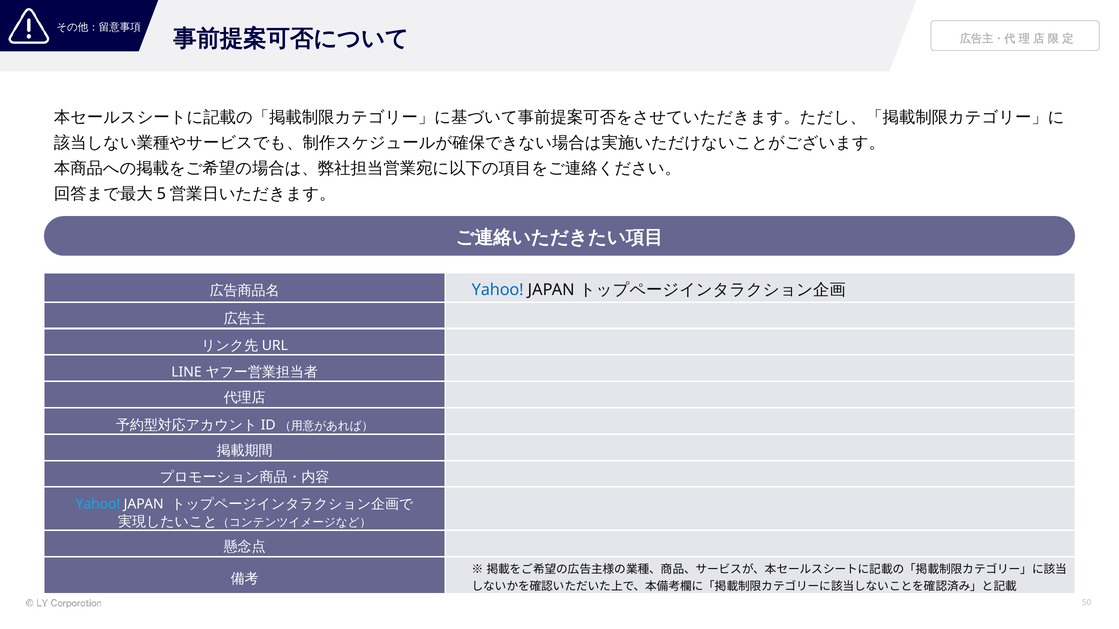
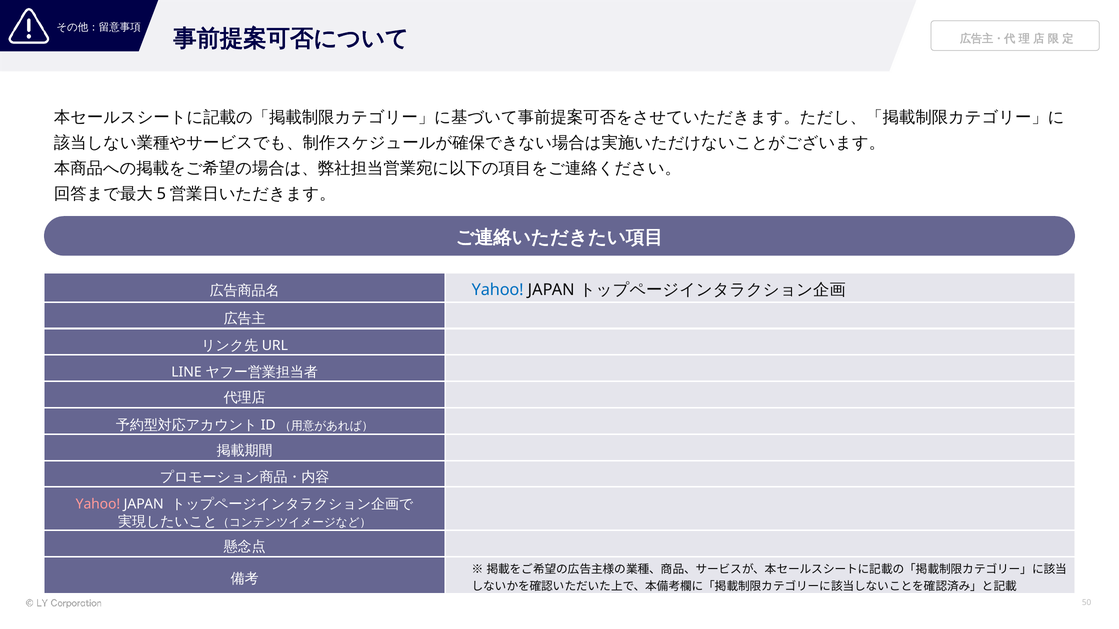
Yahoo at (98, 504) colour: light blue -> pink
